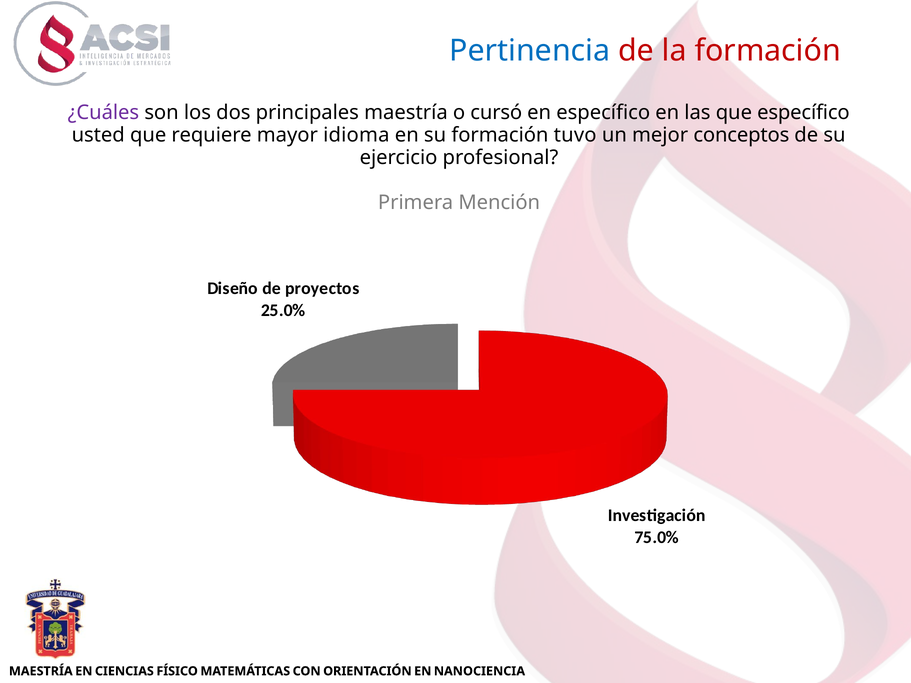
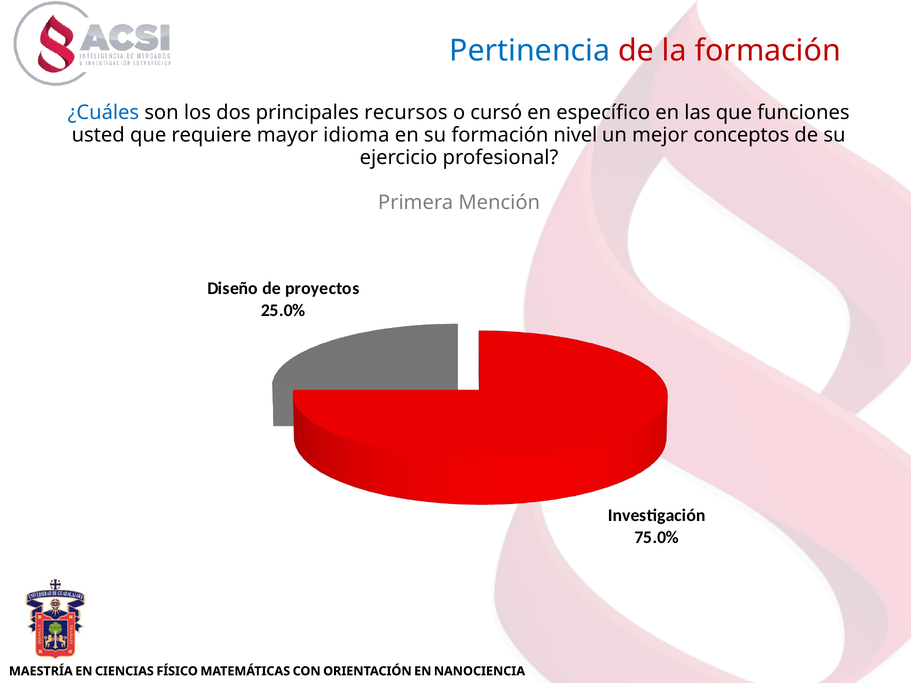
¿Cuáles colour: purple -> blue
principales maestría: maestría -> recursos
que específico: específico -> funciones
tuvo: tuvo -> nivel
